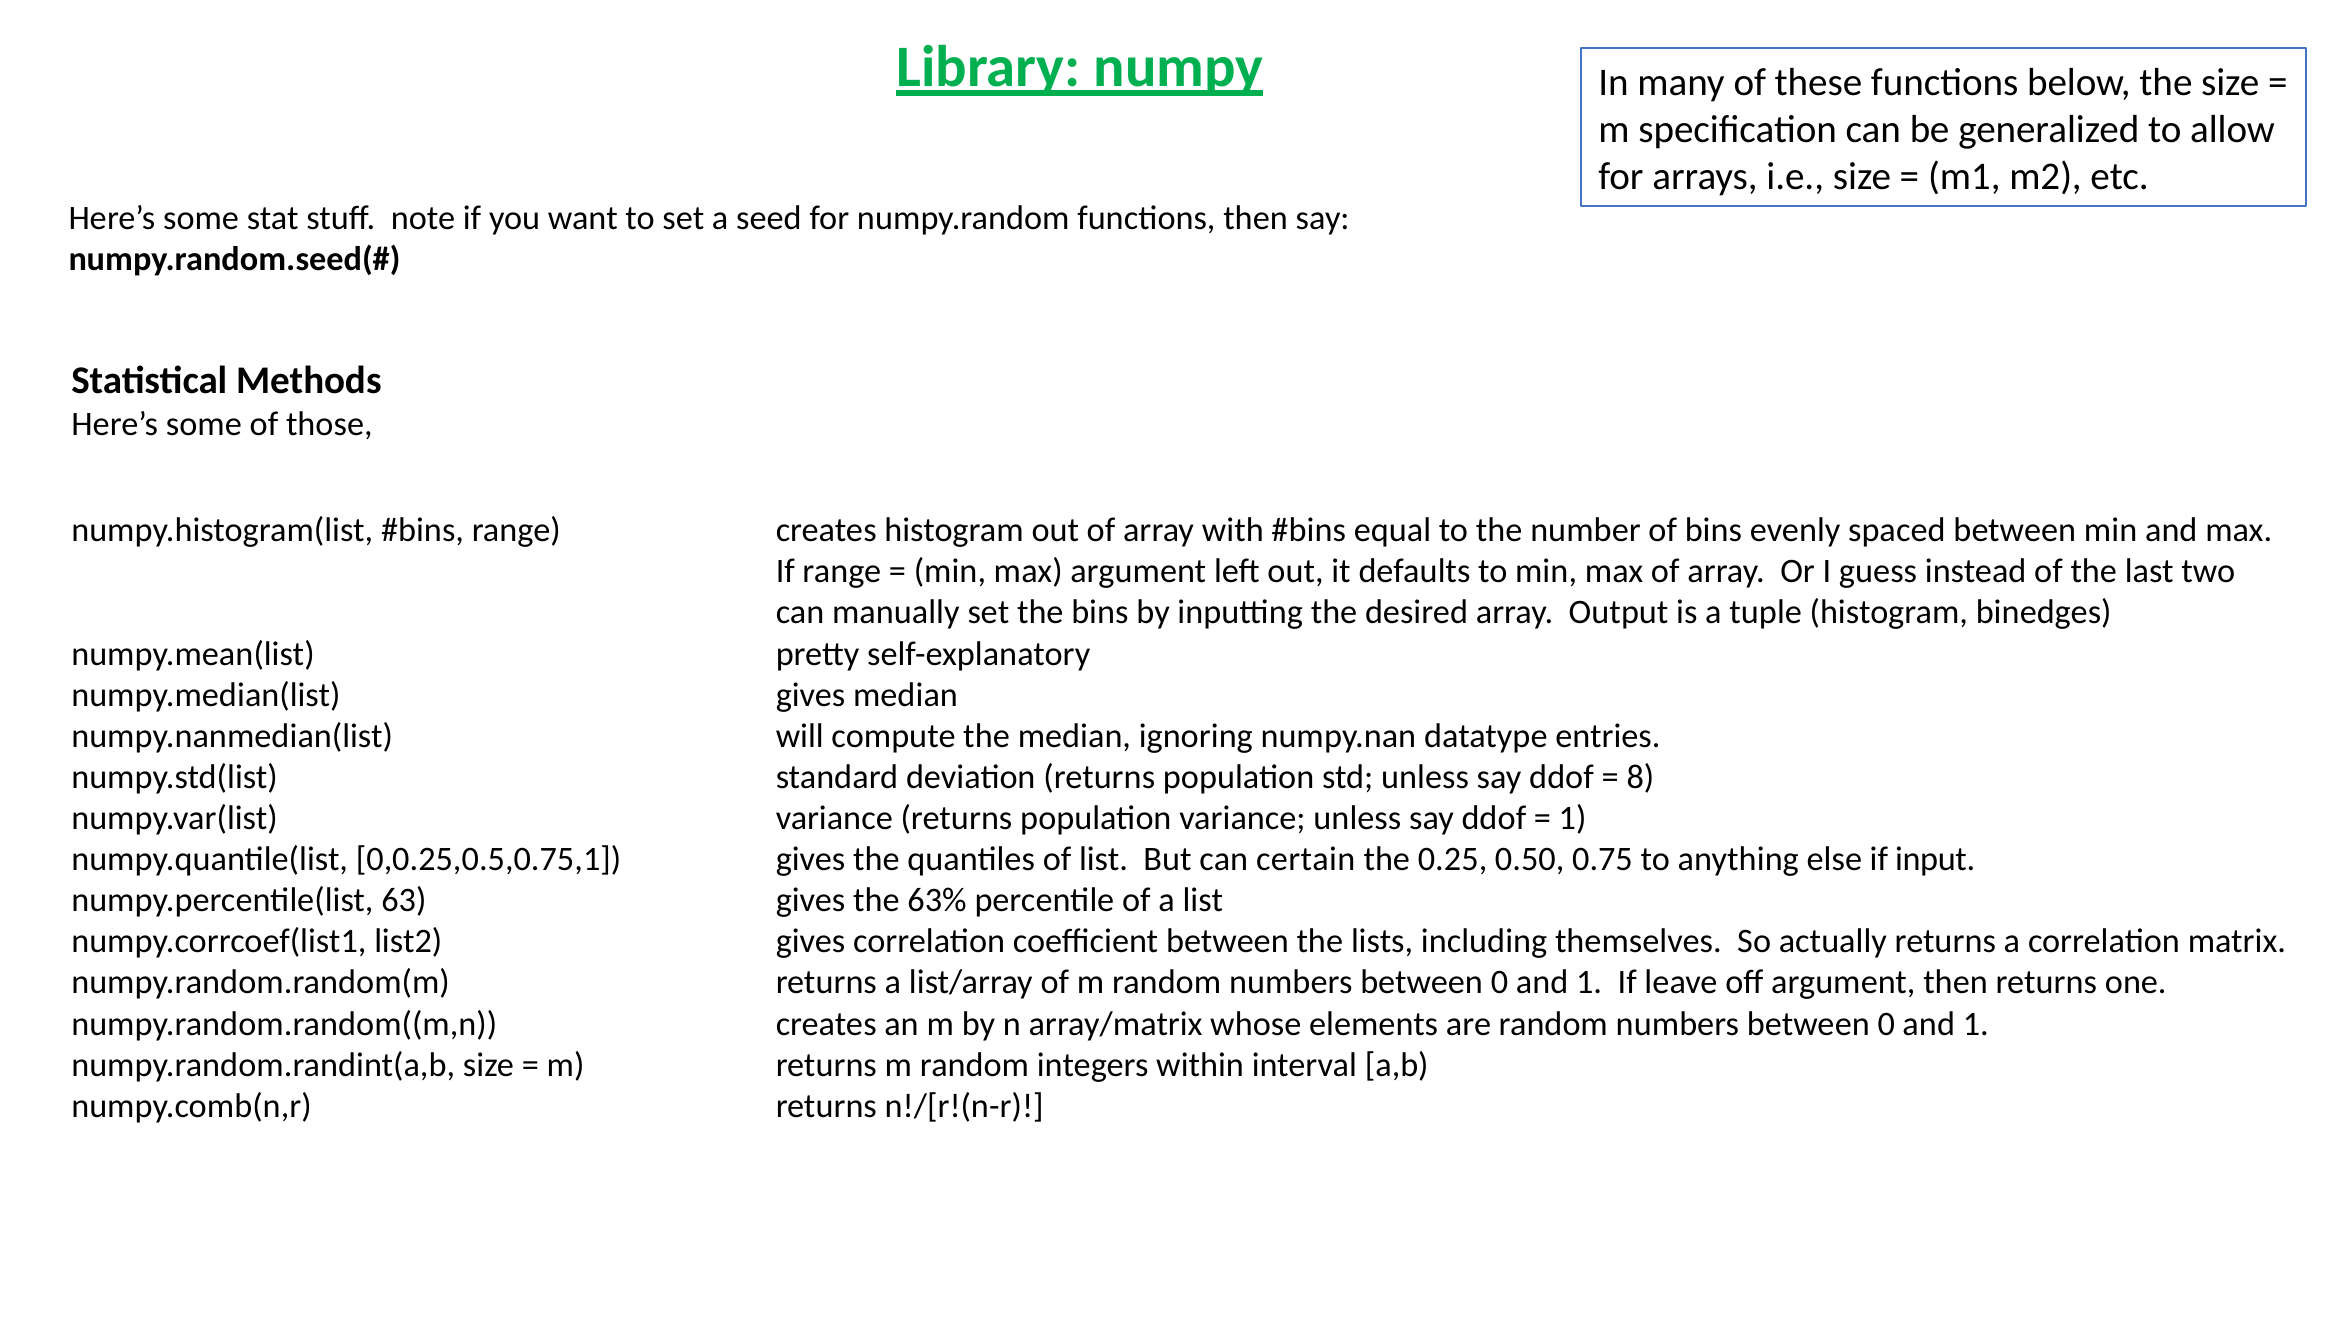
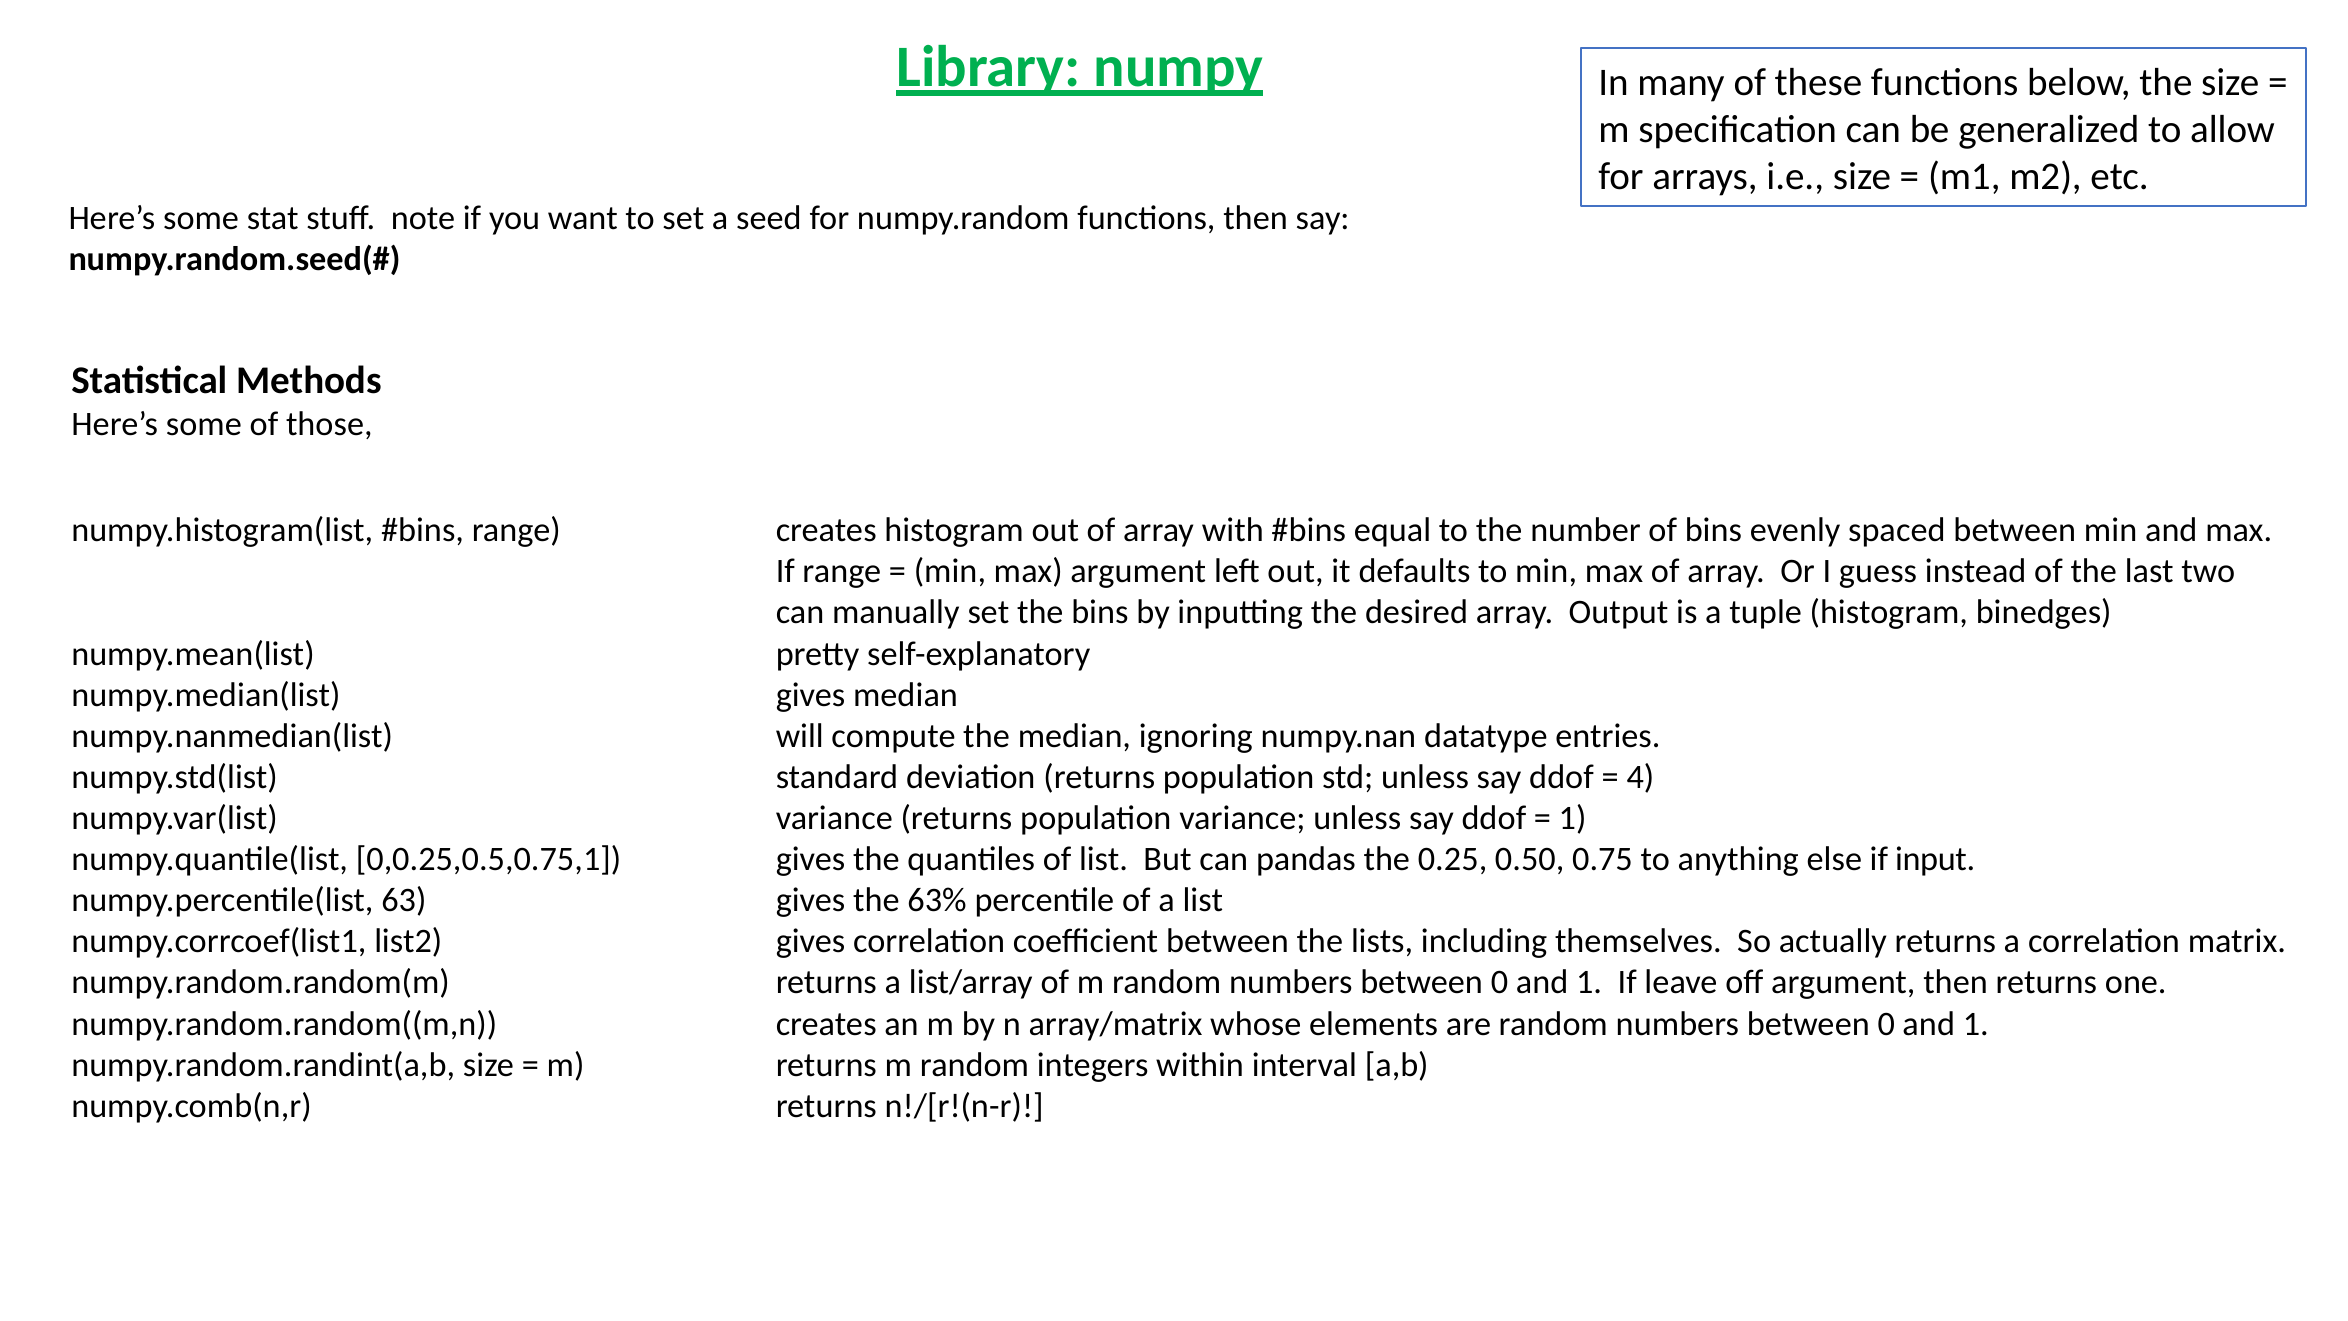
8: 8 -> 4
certain: certain -> pandas
